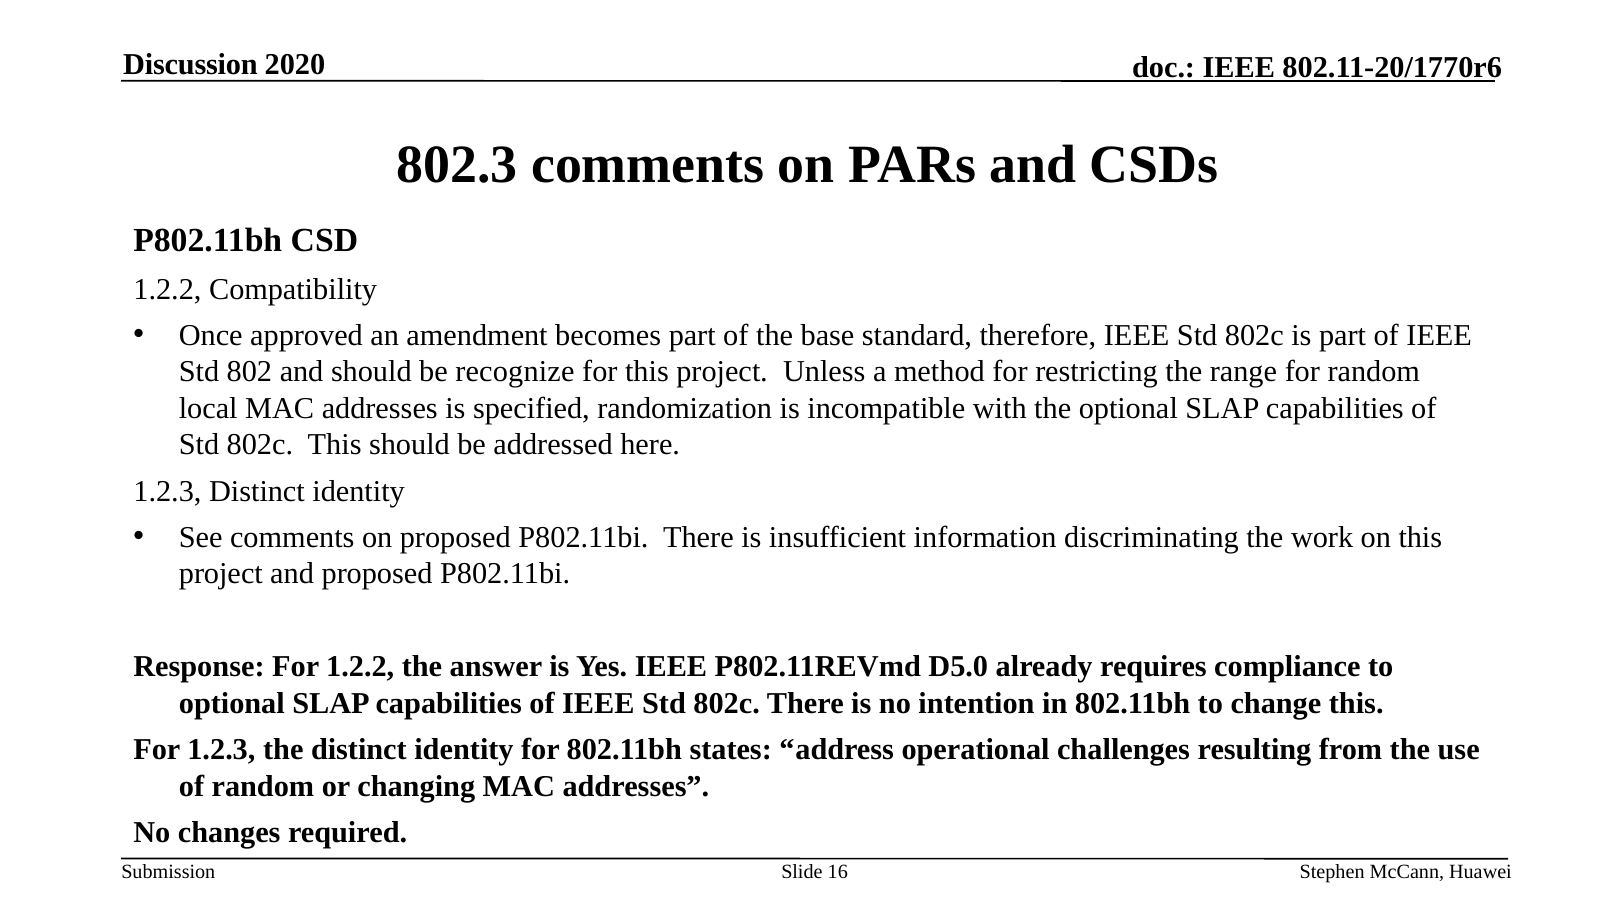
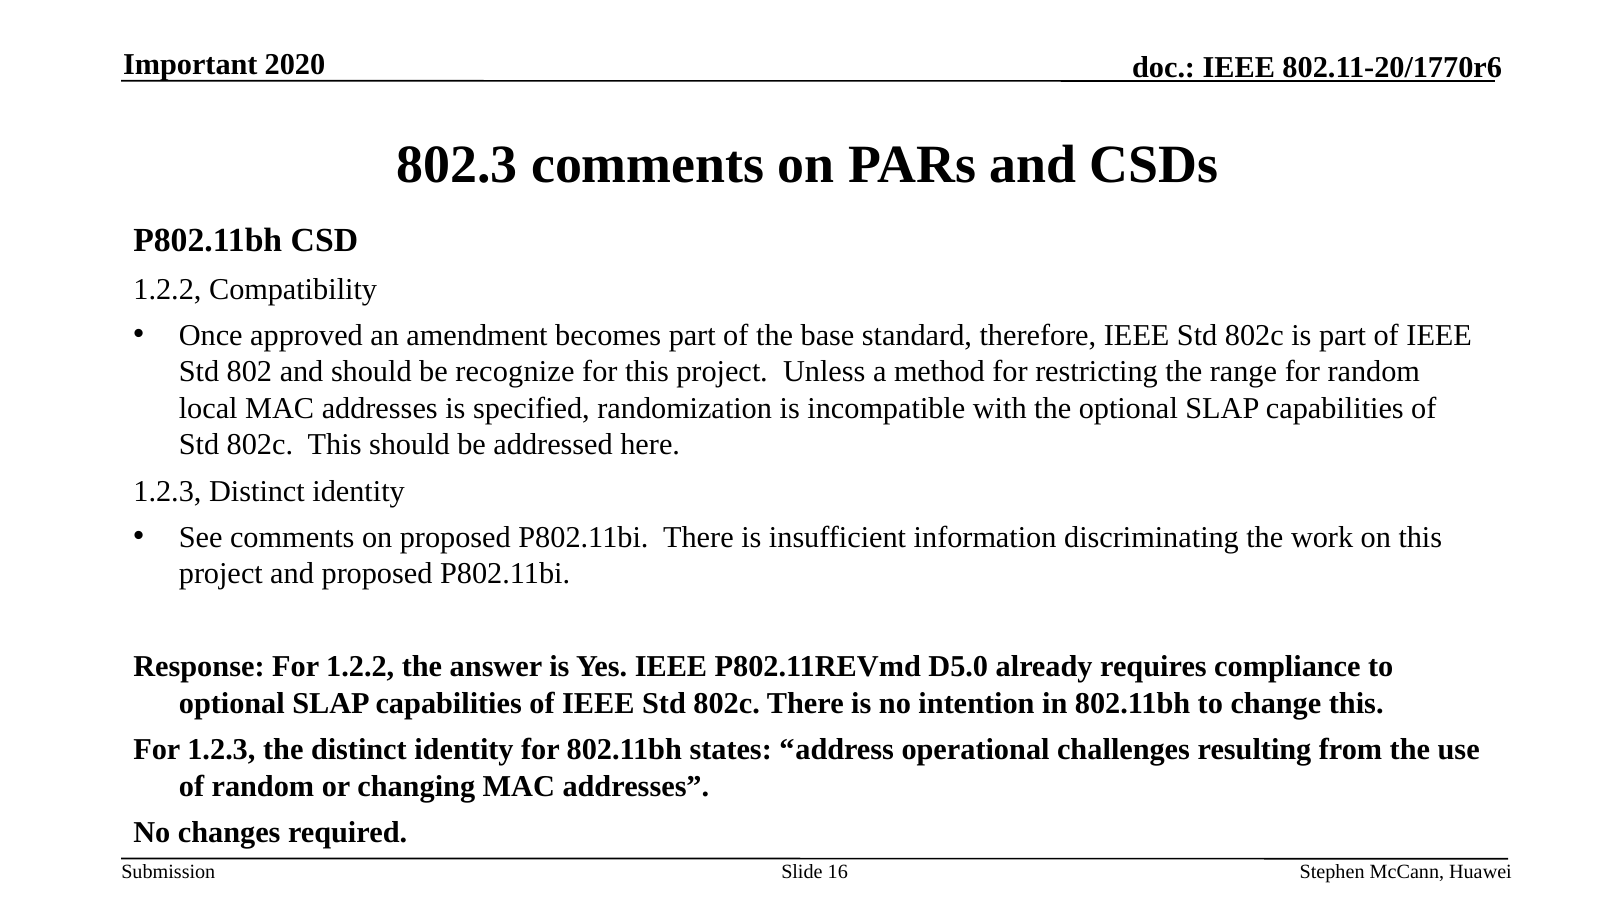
Discussion: Discussion -> Important
